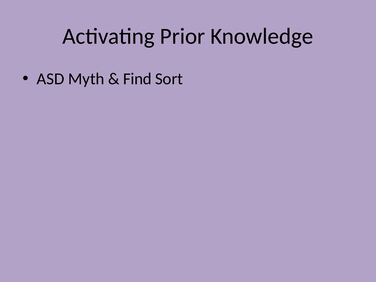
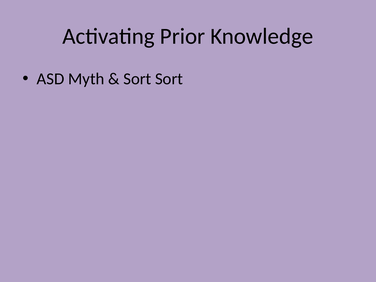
Find at (137, 79): Find -> Sort
